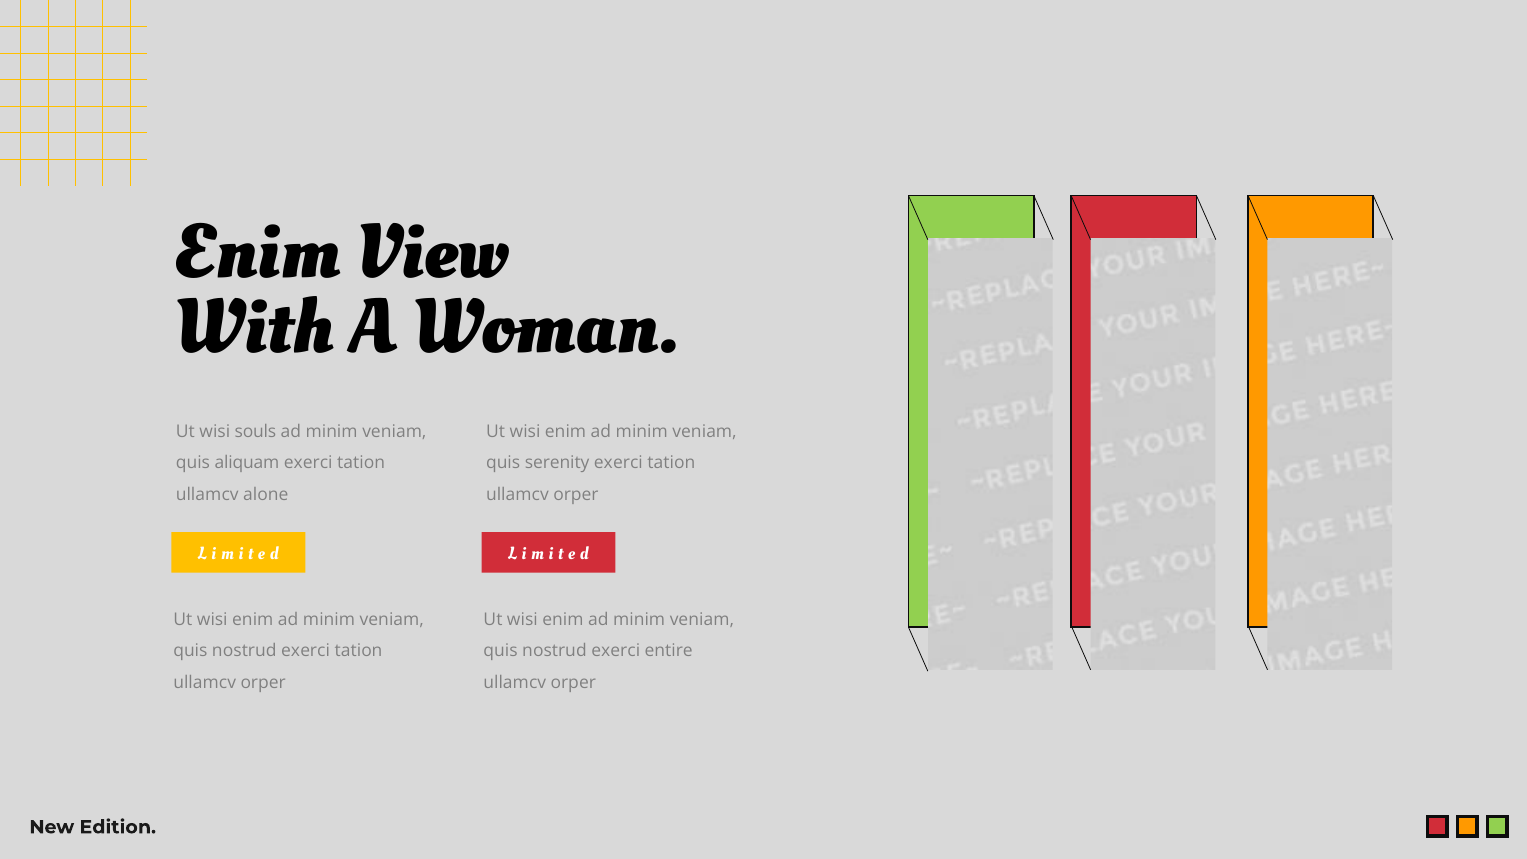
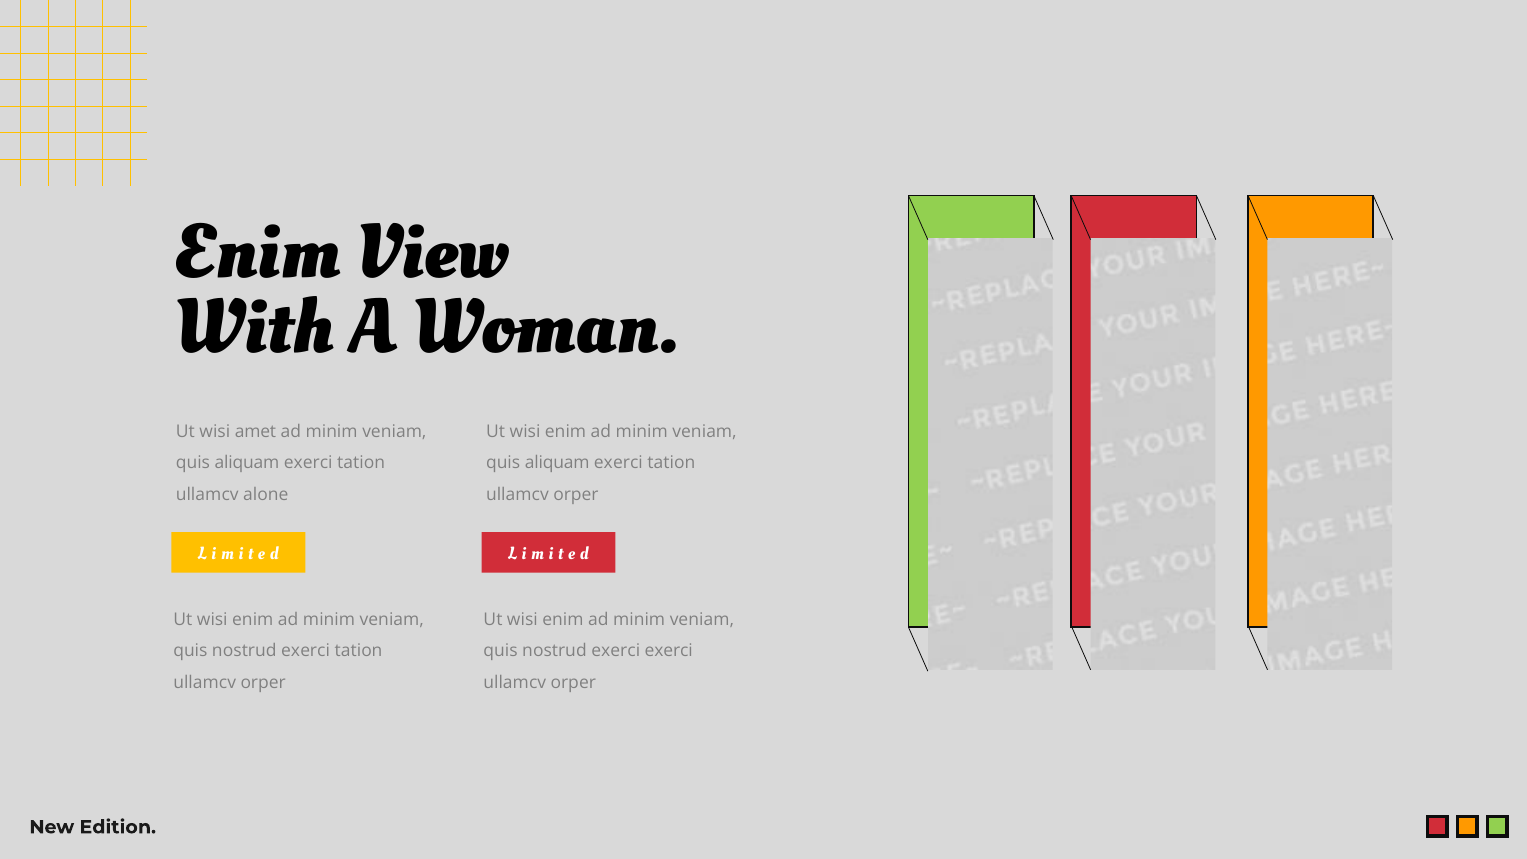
souls: souls -> amet
serenity at (557, 463): serenity -> aliquam
exerci entire: entire -> exerci
